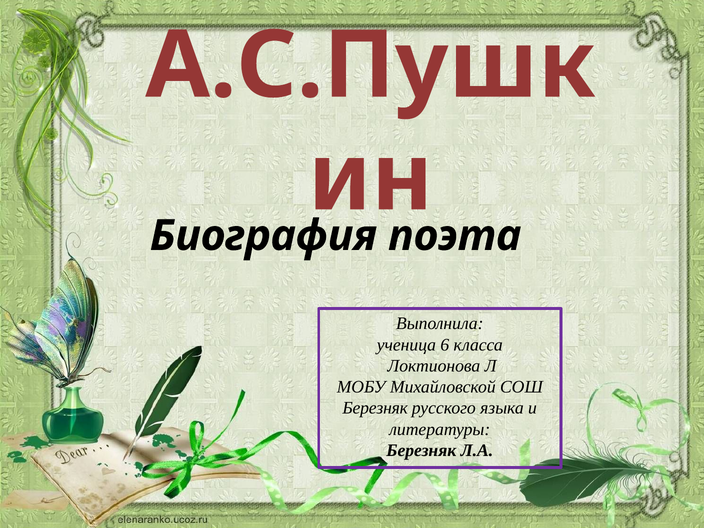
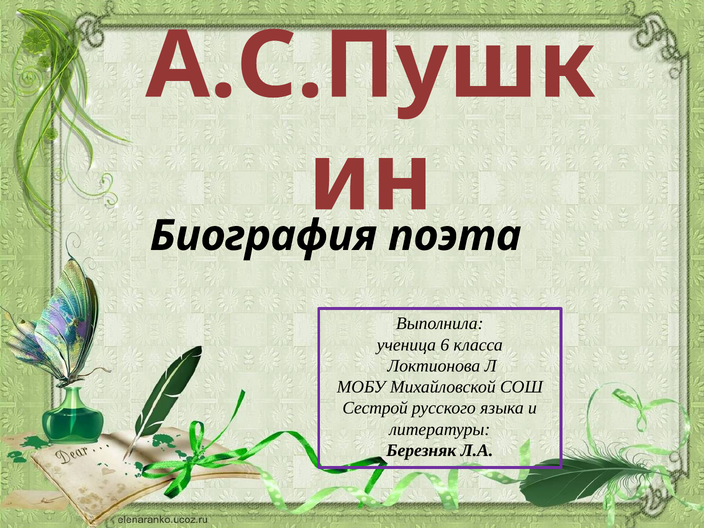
Березняк at (375, 408): Березняк -> Сестрой
